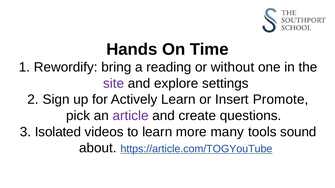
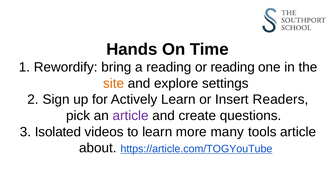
or without: without -> reading
site colour: purple -> orange
Promote: Promote -> Readers
tools sound: sound -> article
